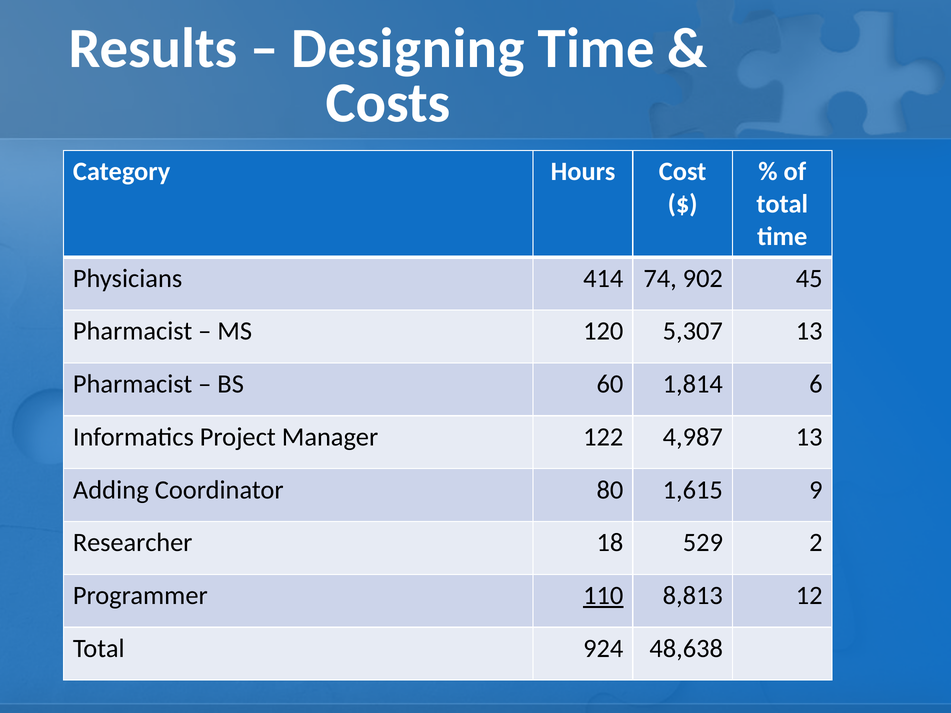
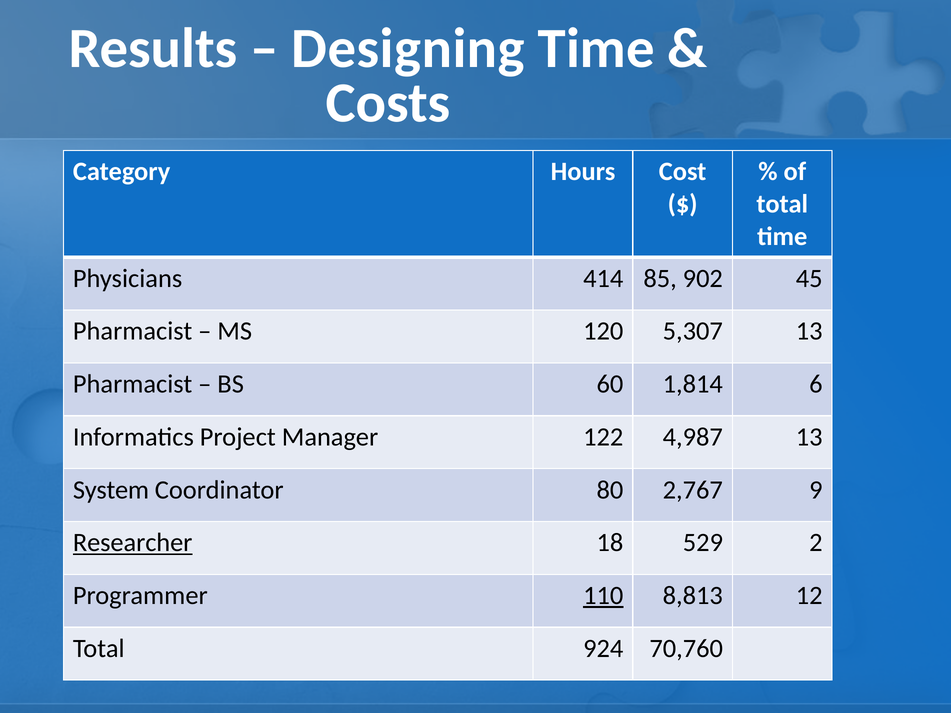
74: 74 -> 85
Adding: Adding -> System
1,615: 1,615 -> 2,767
Researcher underline: none -> present
48,638: 48,638 -> 70,760
